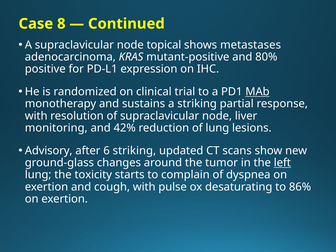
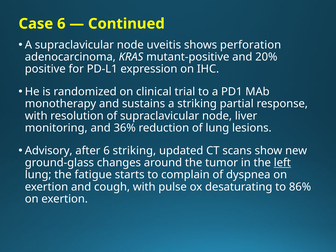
Case 8: 8 -> 6
topical: topical -> uveitis
metastases: metastases -> perforation
80%: 80% -> 20%
MAb underline: present -> none
42%: 42% -> 36%
toxicity: toxicity -> fatigue
